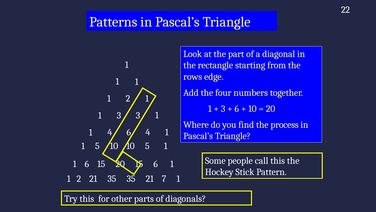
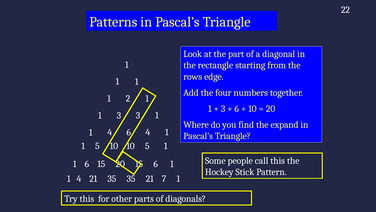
process: process -> expand
2 at (79, 178): 2 -> 4
